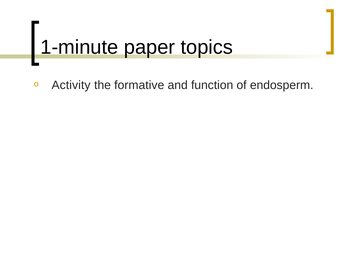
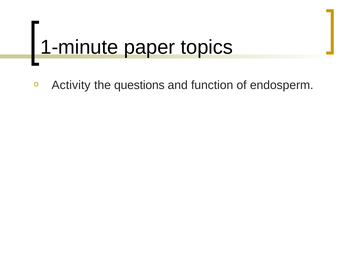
formative: formative -> questions
